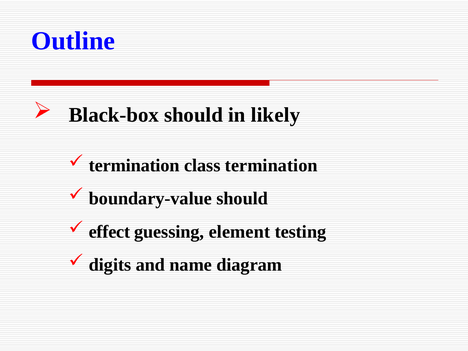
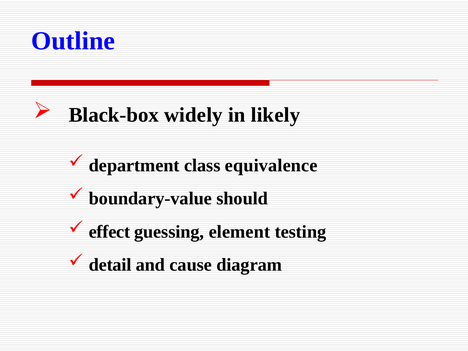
Black-box should: should -> widely
termination at (134, 165): termination -> department
class termination: termination -> equivalence
digits: digits -> detail
name: name -> cause
